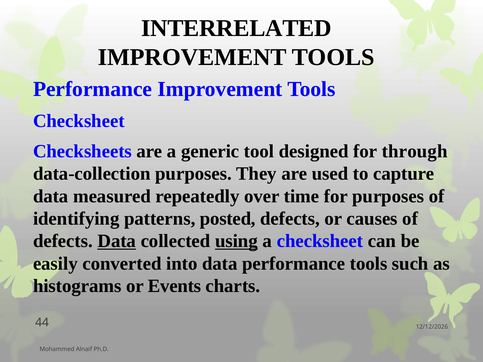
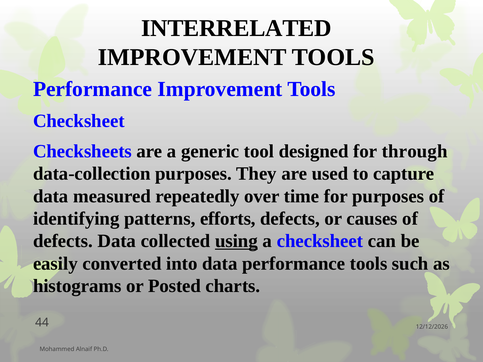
posted: posted -> efforts
Data at (117, 241) underline: present -> none
Events: Events -> Posted
